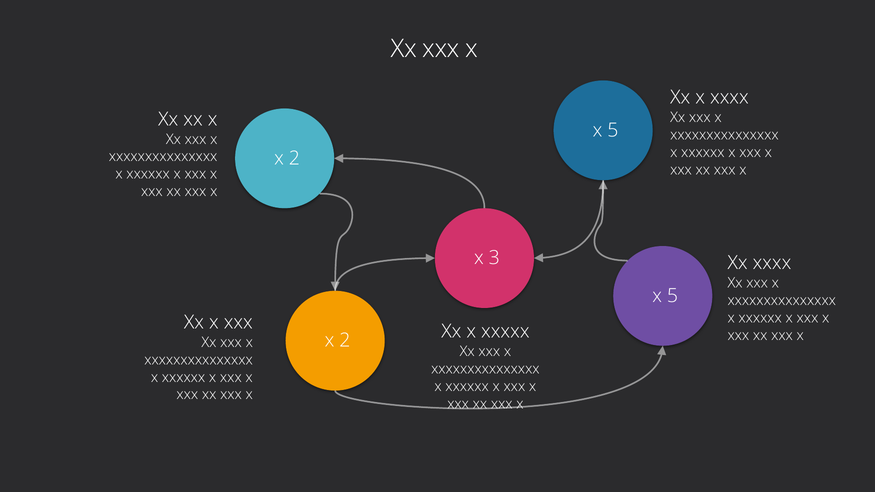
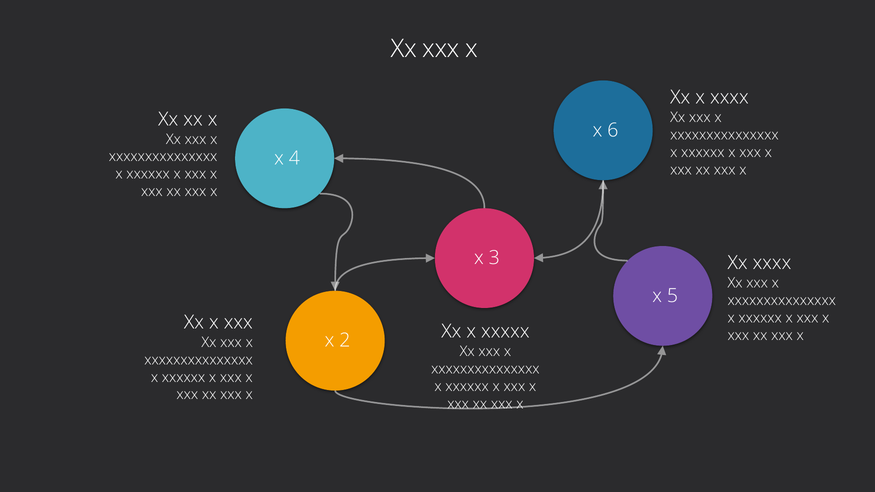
5 at (613, 130): 5 -> 6
2 at (294, 158): 2 -> 4
